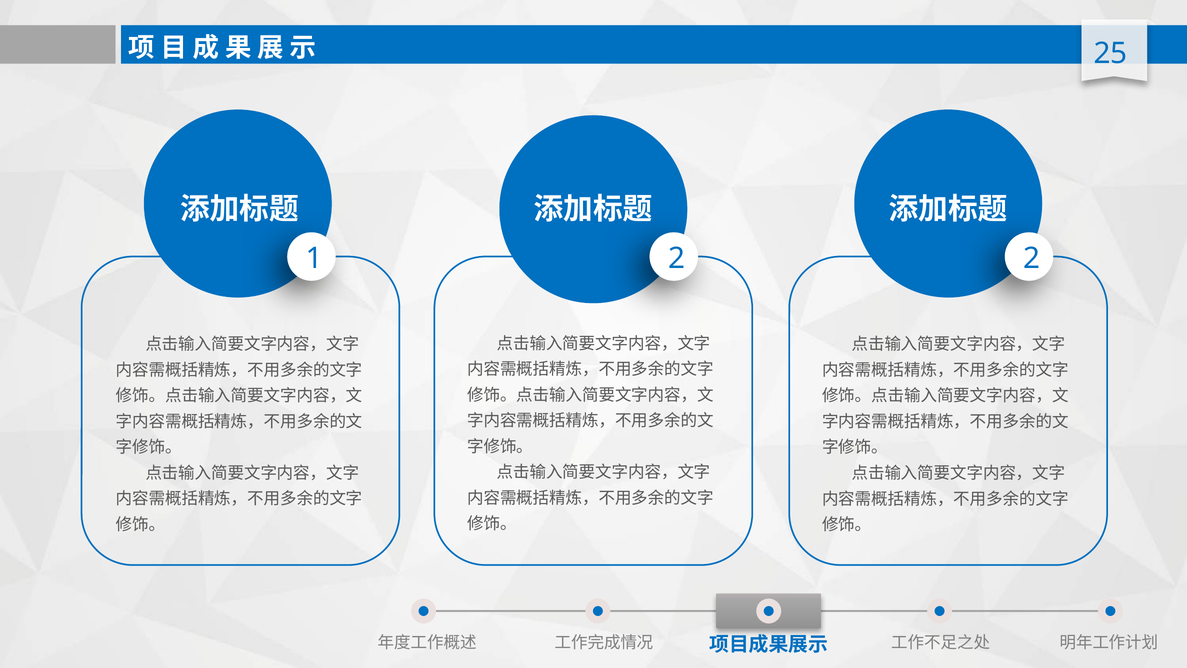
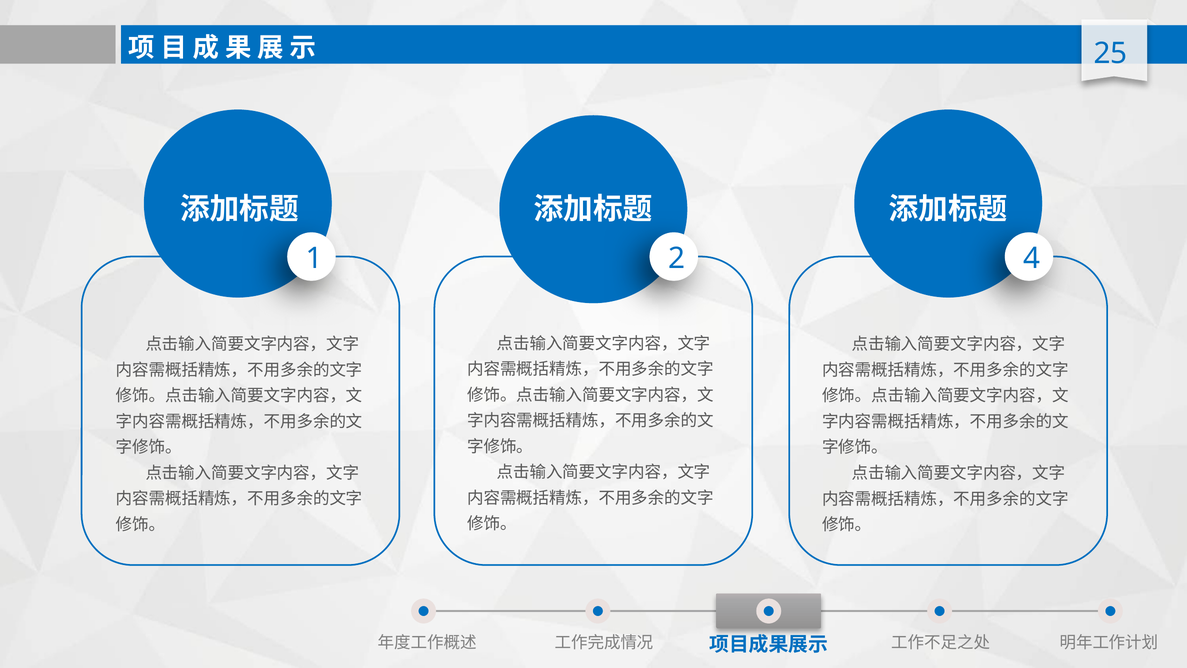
2 2: 2 -> 4
